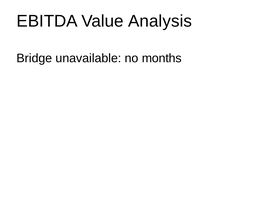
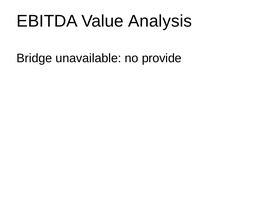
months: months -> provide
